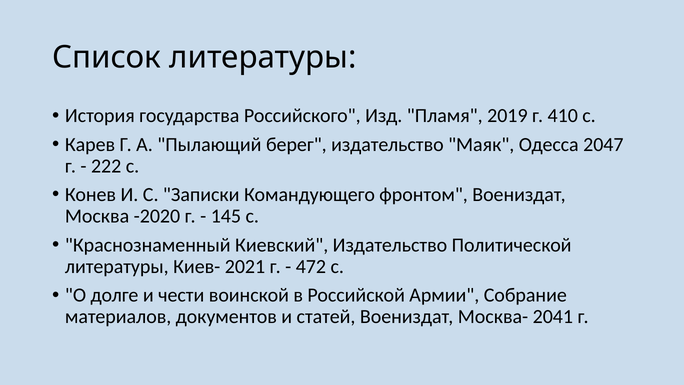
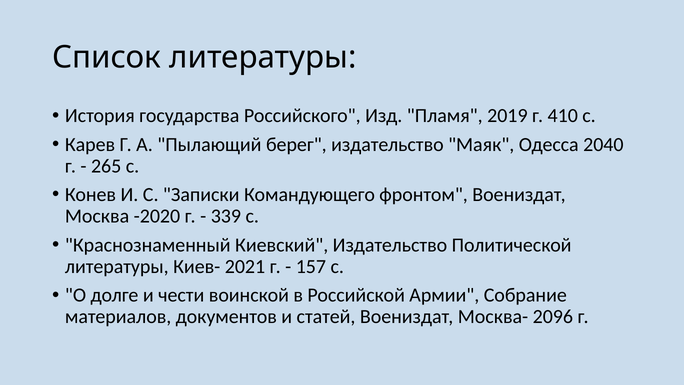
2047: 2047 -> 2040
222: 222 -> 265
145: 145 -> 339
472: 472 -> 157
2041: 2041 -> 2096
